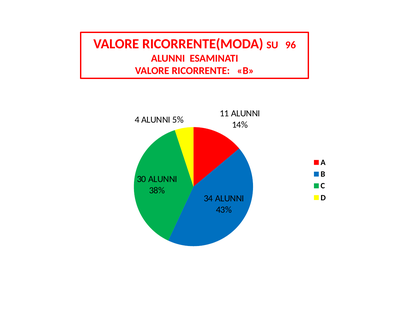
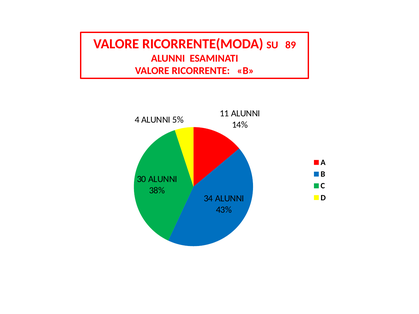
96: 96 -> 89
